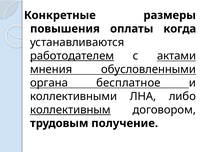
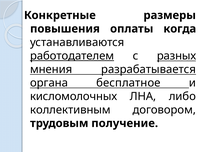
актами: актами -> разных
обусловленными: обусловленными -> разрабатывается
коллективными: коллективными -> кисломолочных
коллективным underline: present -> none
